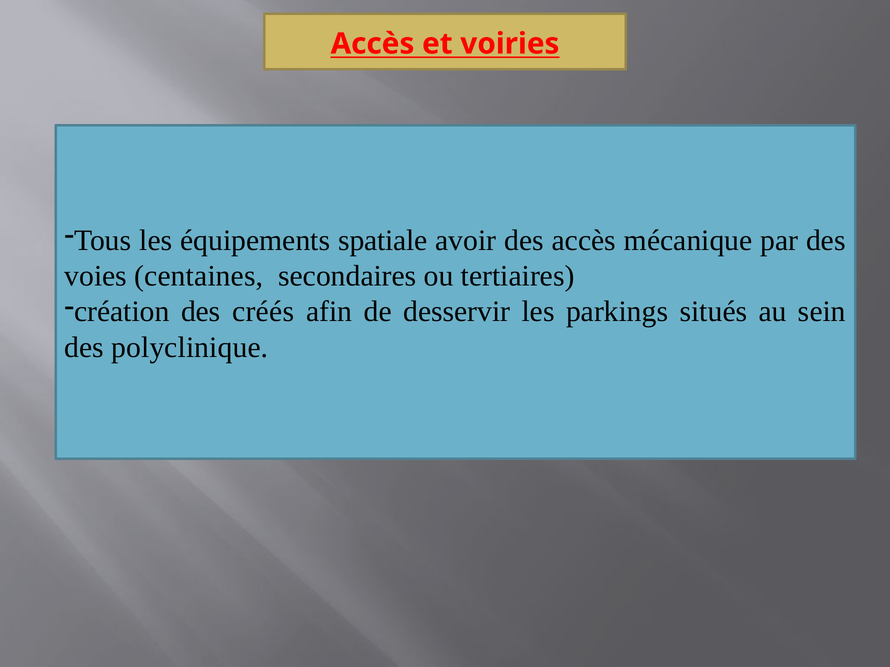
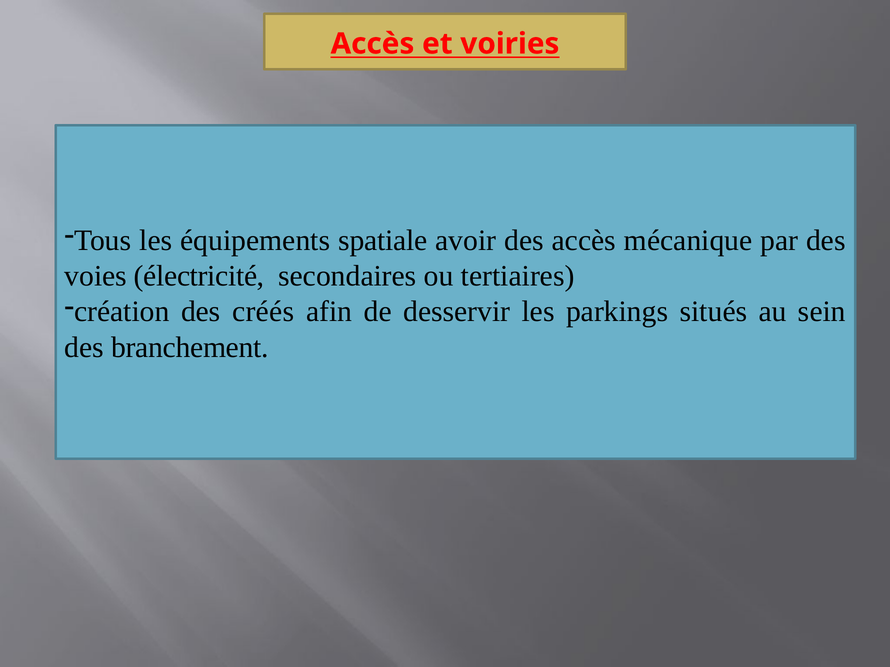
centaines: centaines -> électricité
polyclinique: polyclinique -> branchement
